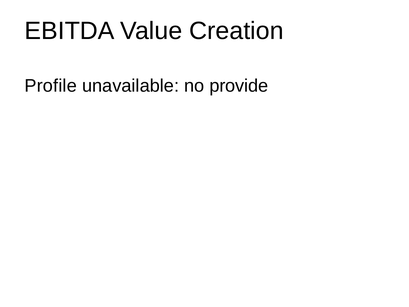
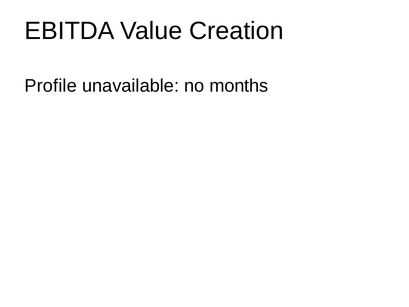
provide: provide -> months
